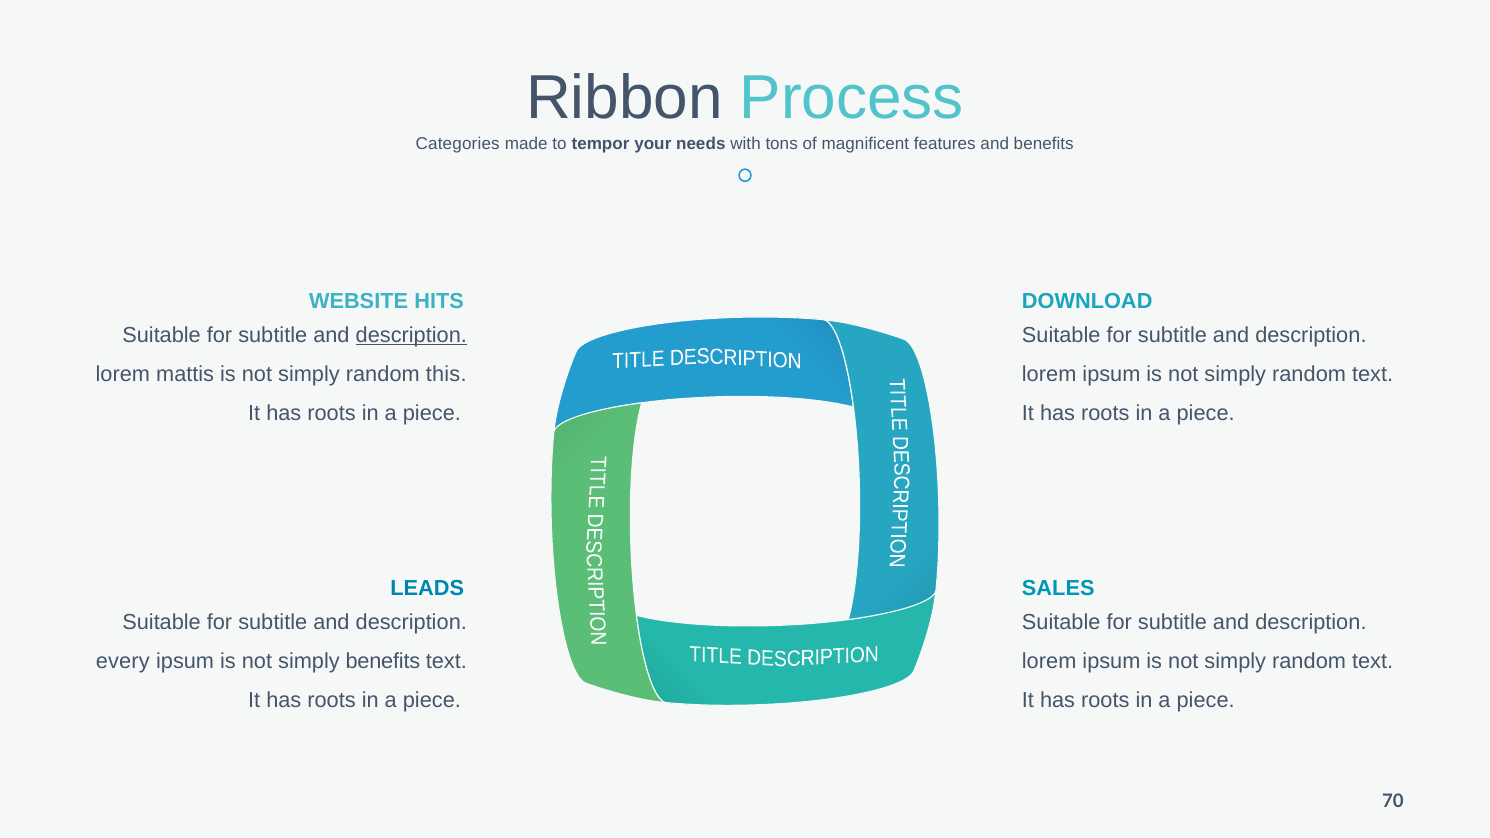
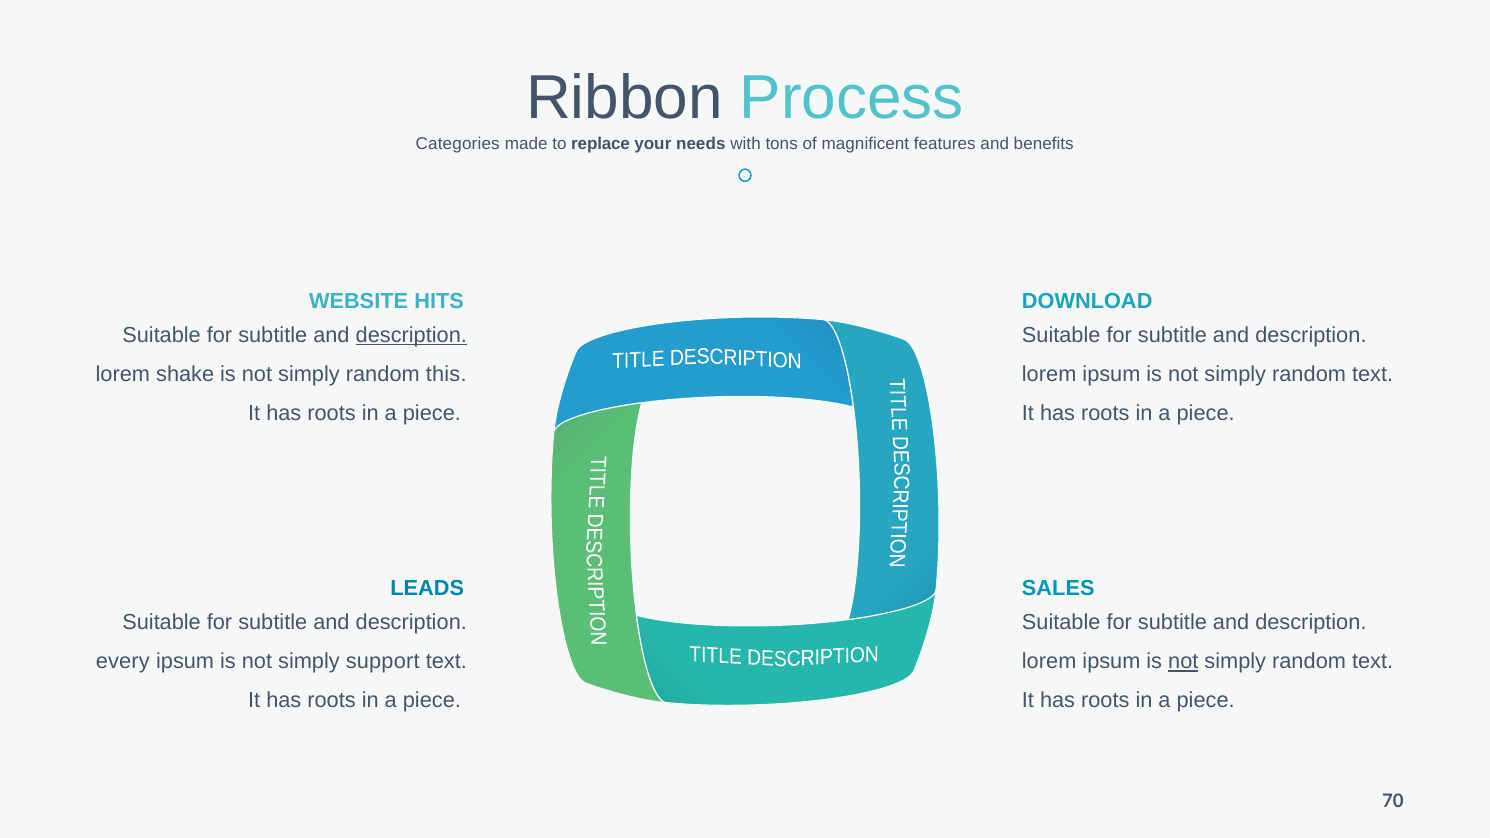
tempor: tempor -> replace
mattis: mattis -> shake
simply benefits: benefits -> support
not at (1183, 662) underline: none -> present
